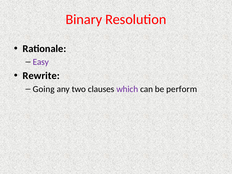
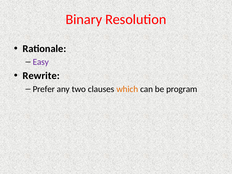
Going: Going -> Prefer
which colour: purple -> orange
perform: perform -> program
